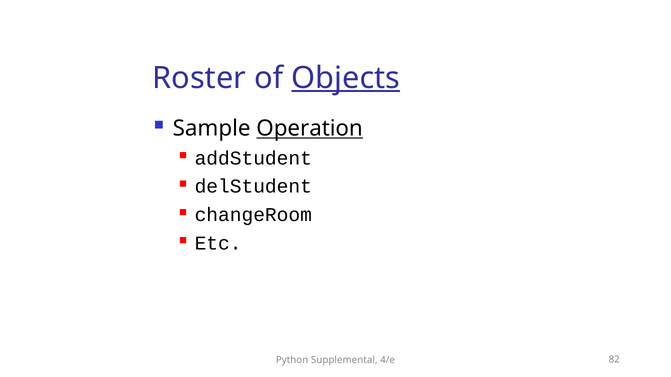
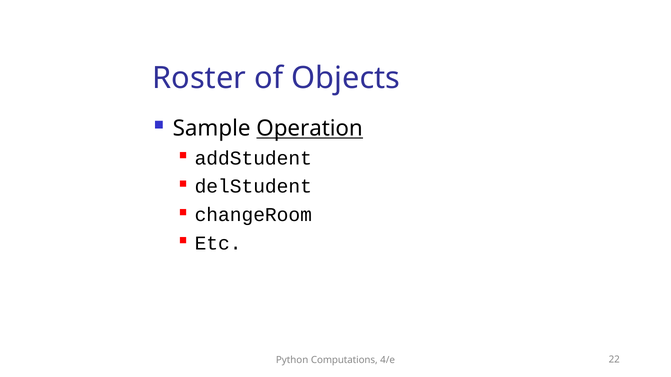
Objects underline: present -> none
Supplemental: Supplemental -> Computations
82: 82 -> 22
